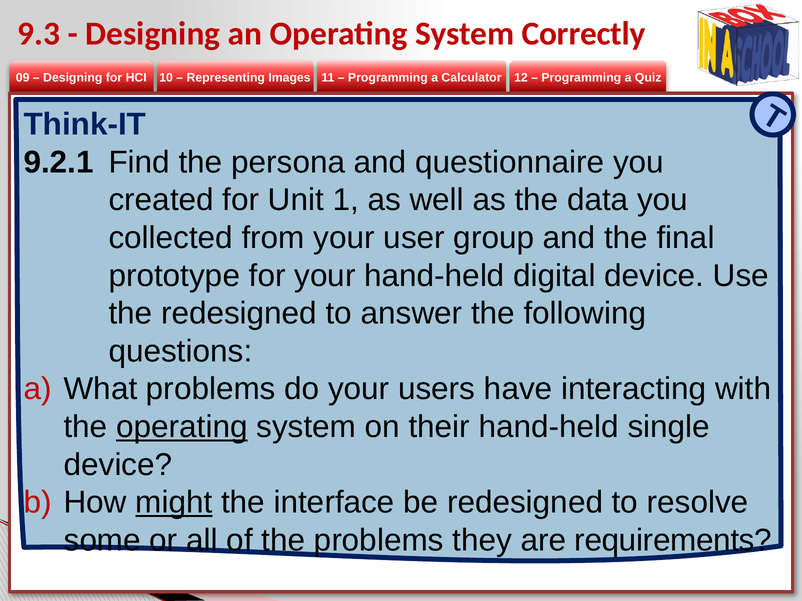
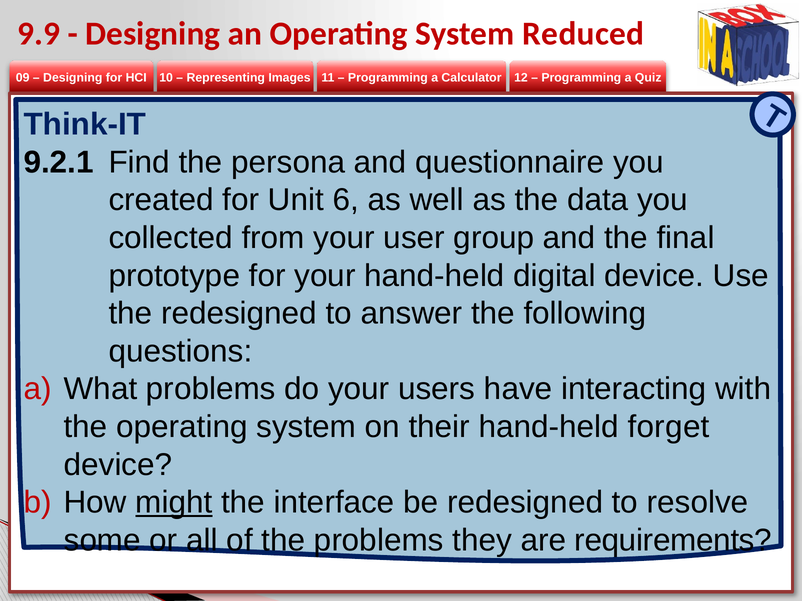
9.3: 9.3 -> 9.9
Correctly: Correctly -> Reduced
1: 1 -> 6
operating at (182, 427) underline: present -> none
single: single -> forget
